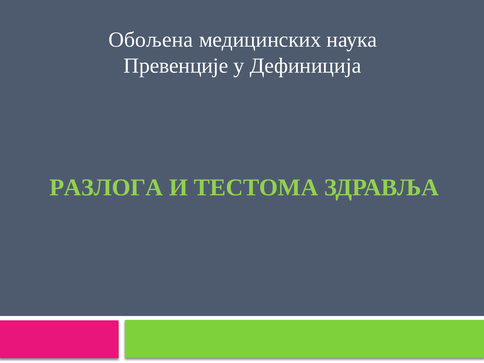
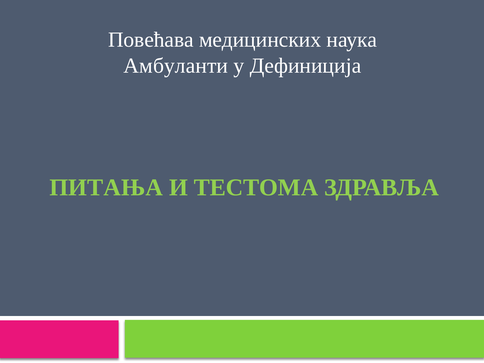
Обољена: Обољена -> Повећава
Превенције: Превенције -> Амбуланти
РАЗЛОГА: РАЗЛОГА -> ПИТАЊА
